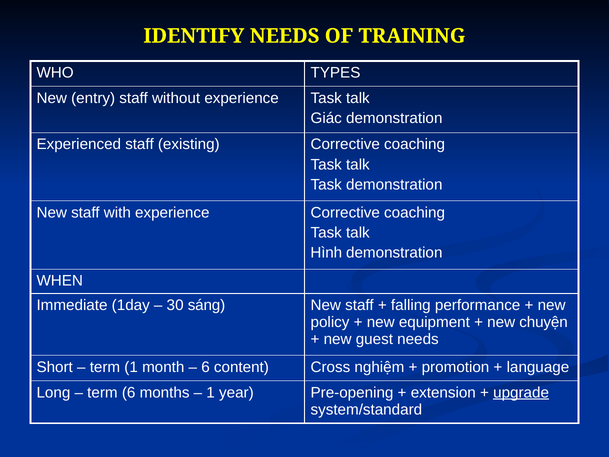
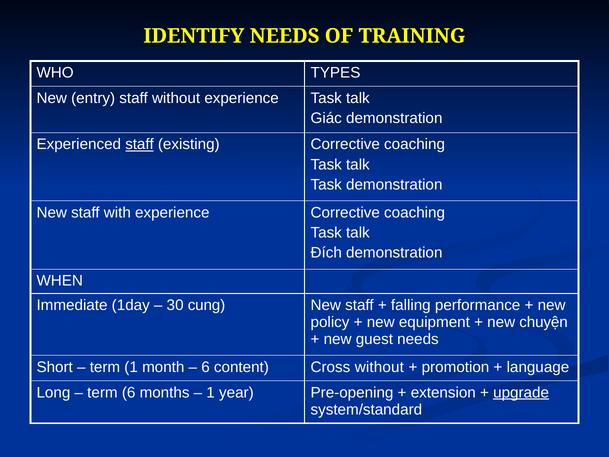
staff at (140, 144) underline: none -> present
Hình: Hình -> Đích
sáng: sáng -> cung
Cross nghiệm: nghiệm -> without
